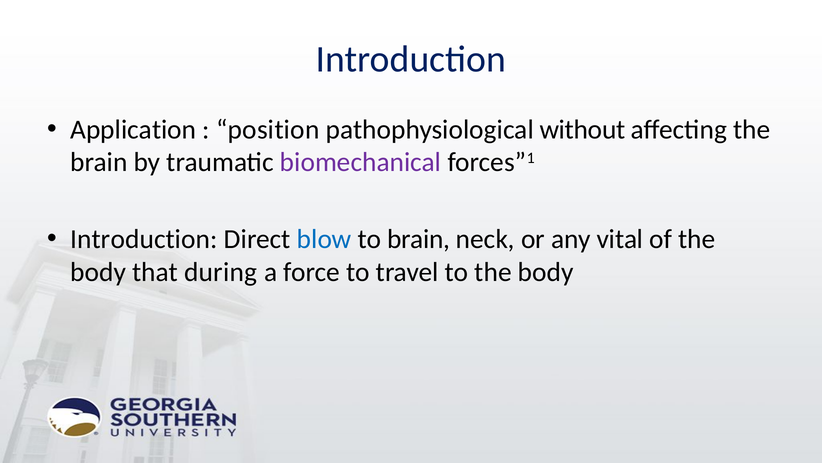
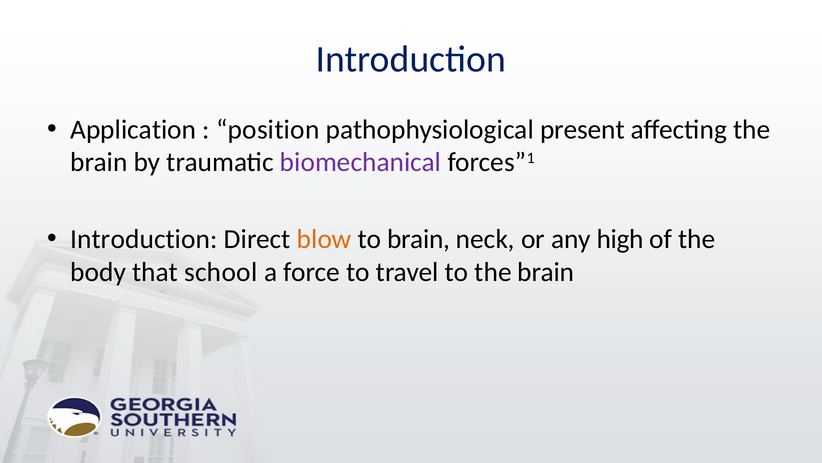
without: without -> present
blow colour: blue -> orange
vital: vital -> high
during: during -> school
to the body: body -> brain
